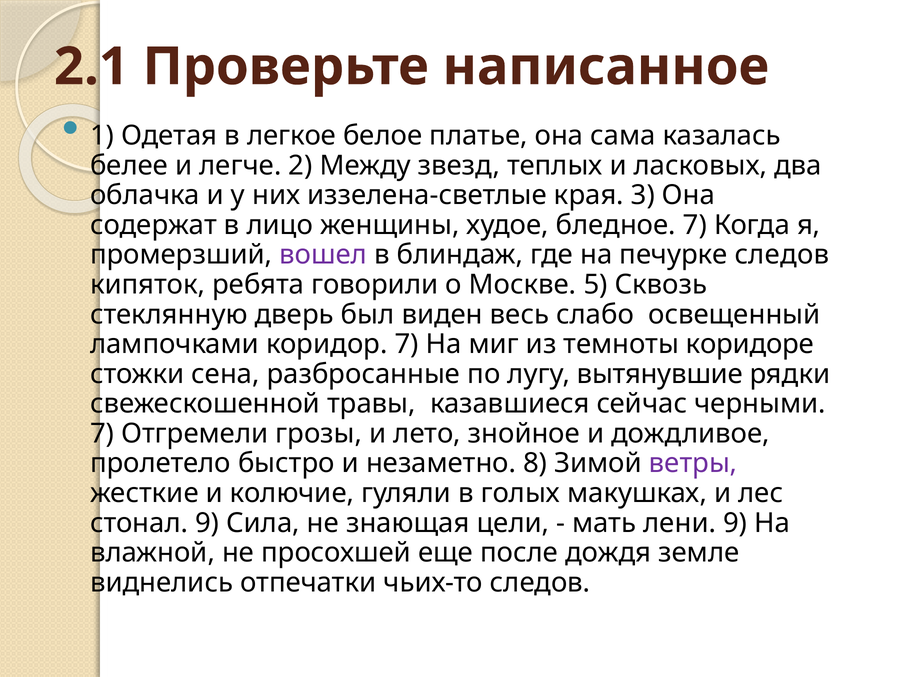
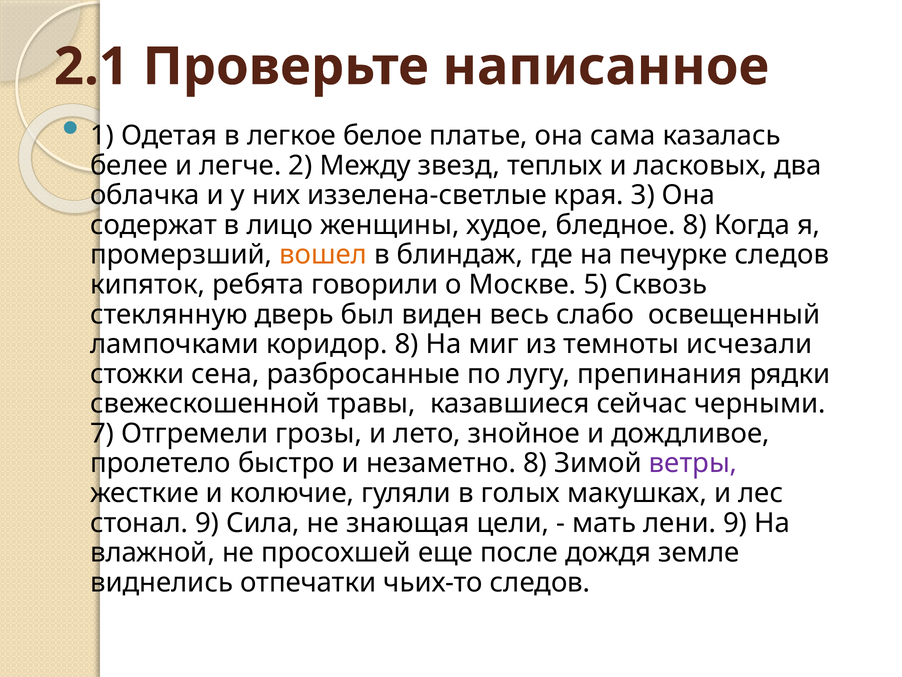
бледное 7: 7 -> 8
вошел colour: purple -> orange
коридор 7: 7 -> 8
коридоре: коридоре -> исчезали
вытянувшие: вытянувшие -> препинания
